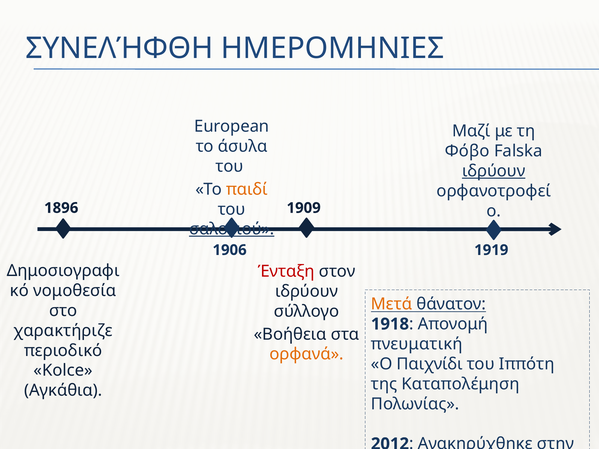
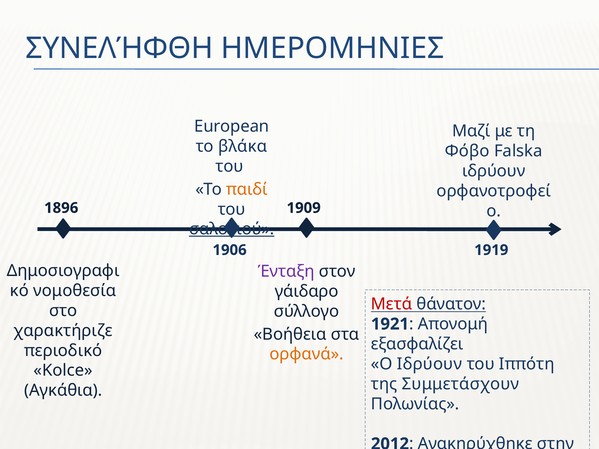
άσυλα: άσυλα -> βλάκα
ιδρύουν at (494, 171) underline: present -> none
Ένταξη colour: red -> purple
ιδρύουν at (307, 291): ιδρύουν -> γάιδαρο
Μετά colour: orange -> red
1918: 1918 -> 1921
πνευματική: πνευματική -> εξασφαλίζει
Ο Παιχνίδι: Παιχνίδι -> Ιδρύουν
Καταπολέμηση: Καταπολέμηση -> Συμμετάσχουν
